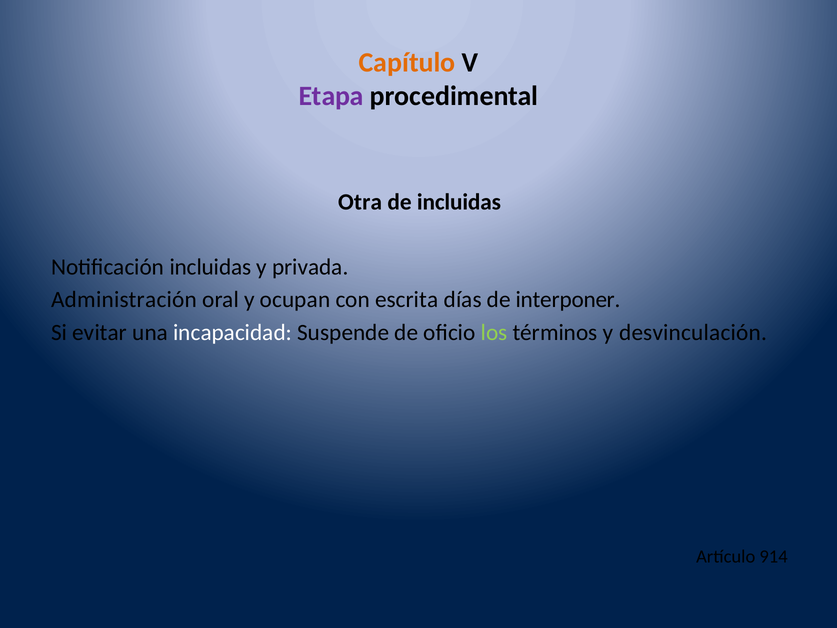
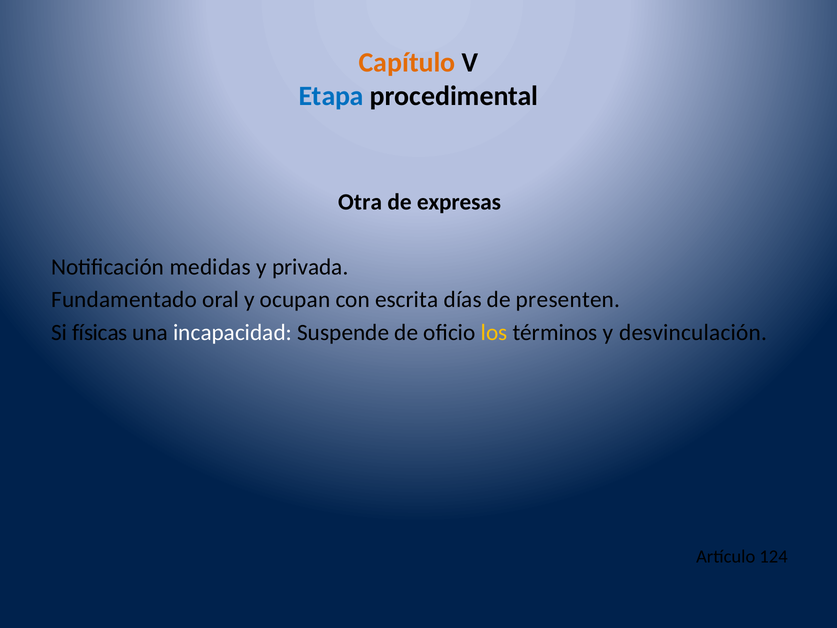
Etapa colour: purple -> blue
de incluidas: incluidas -> expresas
Notificación incluidas: incluidas -> medidas
Administración: Administración -> Fundamentado
interponer: interponer -> presenten
evitar: evitar -> físicas
los colour: light green -> yellow
914: 914 -> 124
